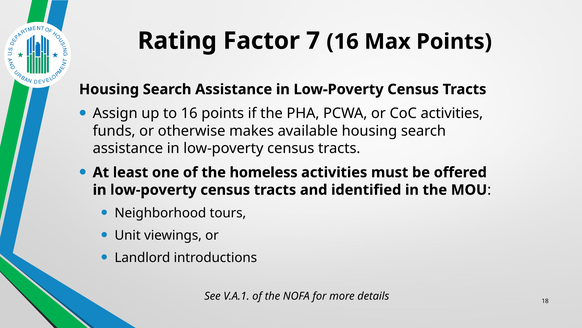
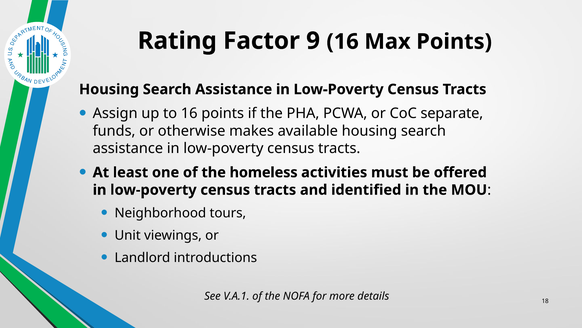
7: 7 -> 9
CoC activities: activities -> separate
